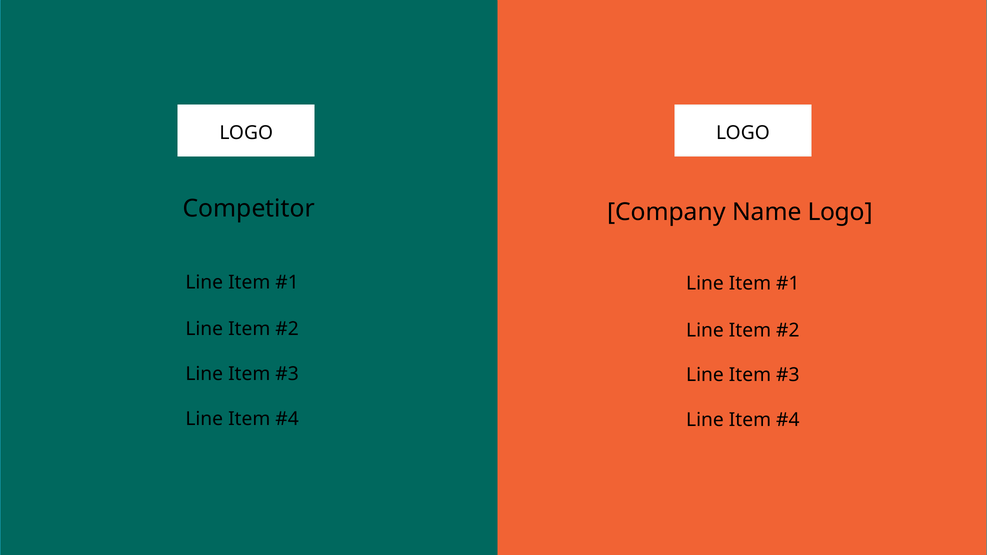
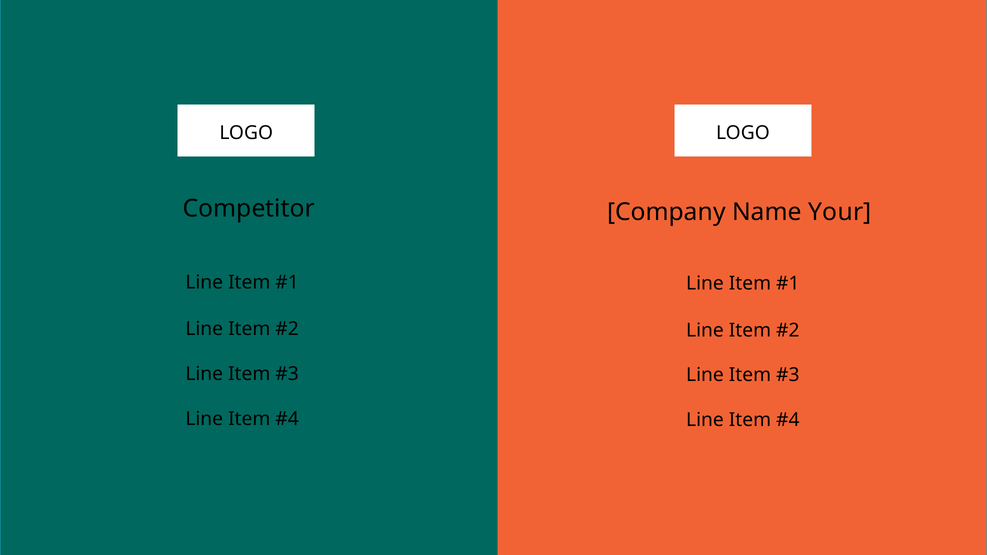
Name Logo: Logo -> Your
